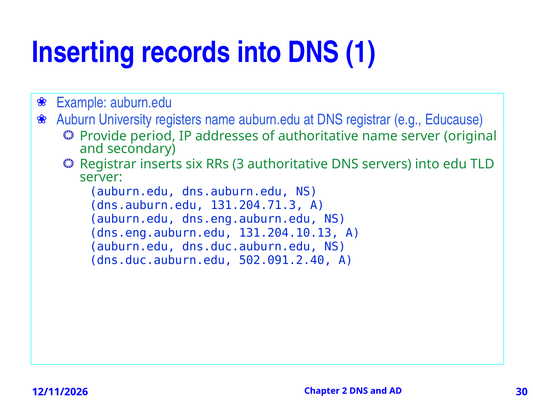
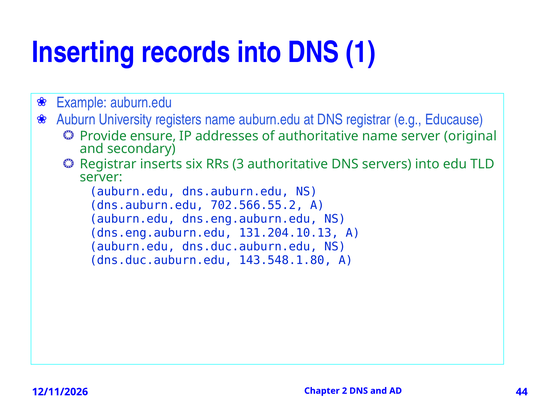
period: period -> ensure
131.204.71.3: 131.204.71.3 -> 702.566.55.2
502.091.2.40: 502.091.2.40 -> 143.548.1.80
30: 30 -> 44
